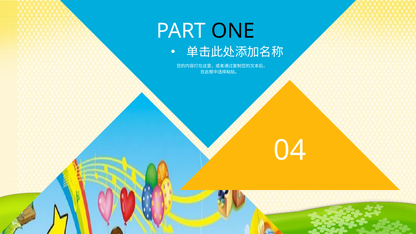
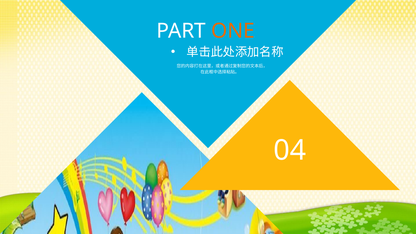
ONE colour: black -> orange
